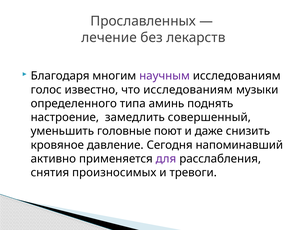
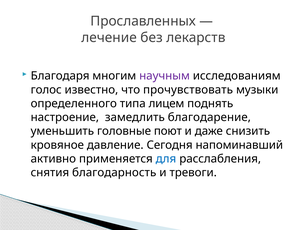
что исследованиям: исследованиям -> прочувствовать
аминь: аминь -> лицем
совершенный: совершенный -> благодарение
для colour: purple -> blue
произносимых: произносимых -> благодарность
